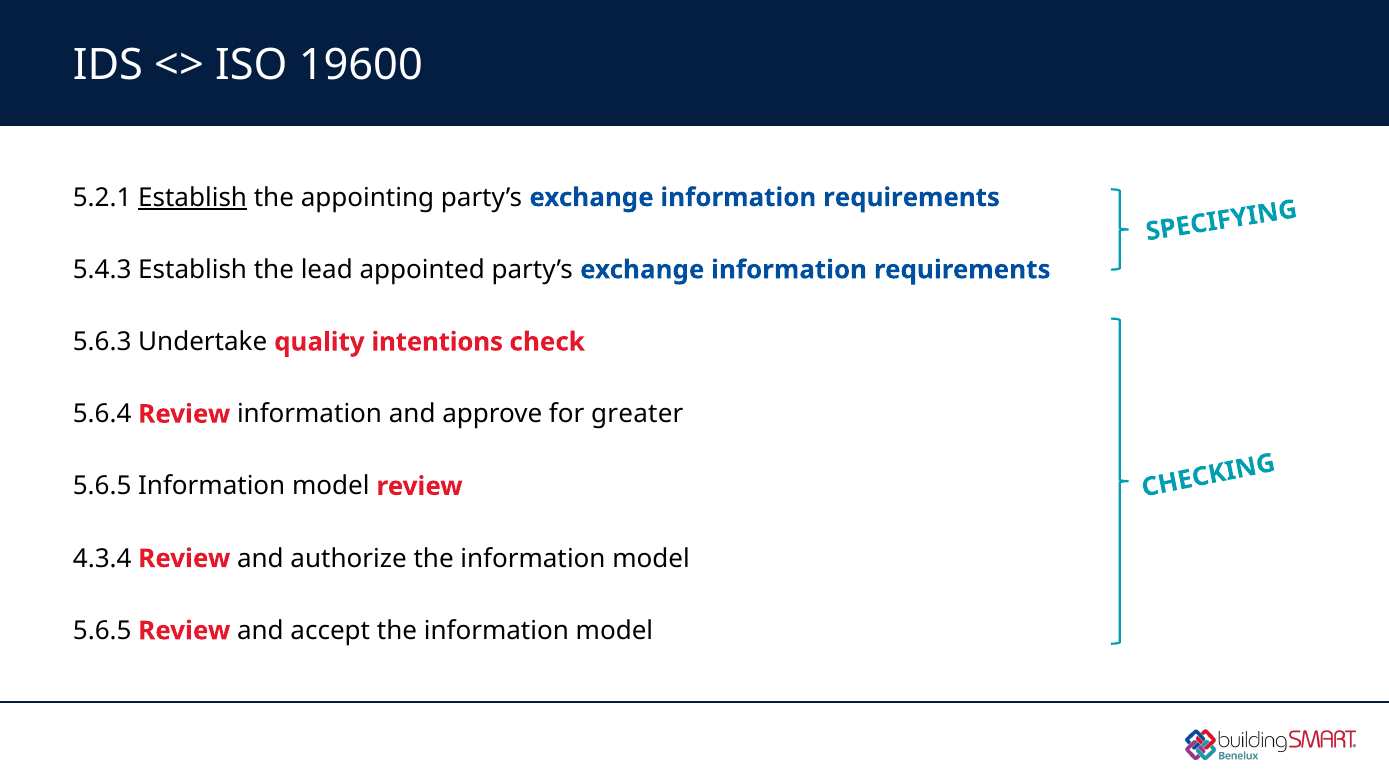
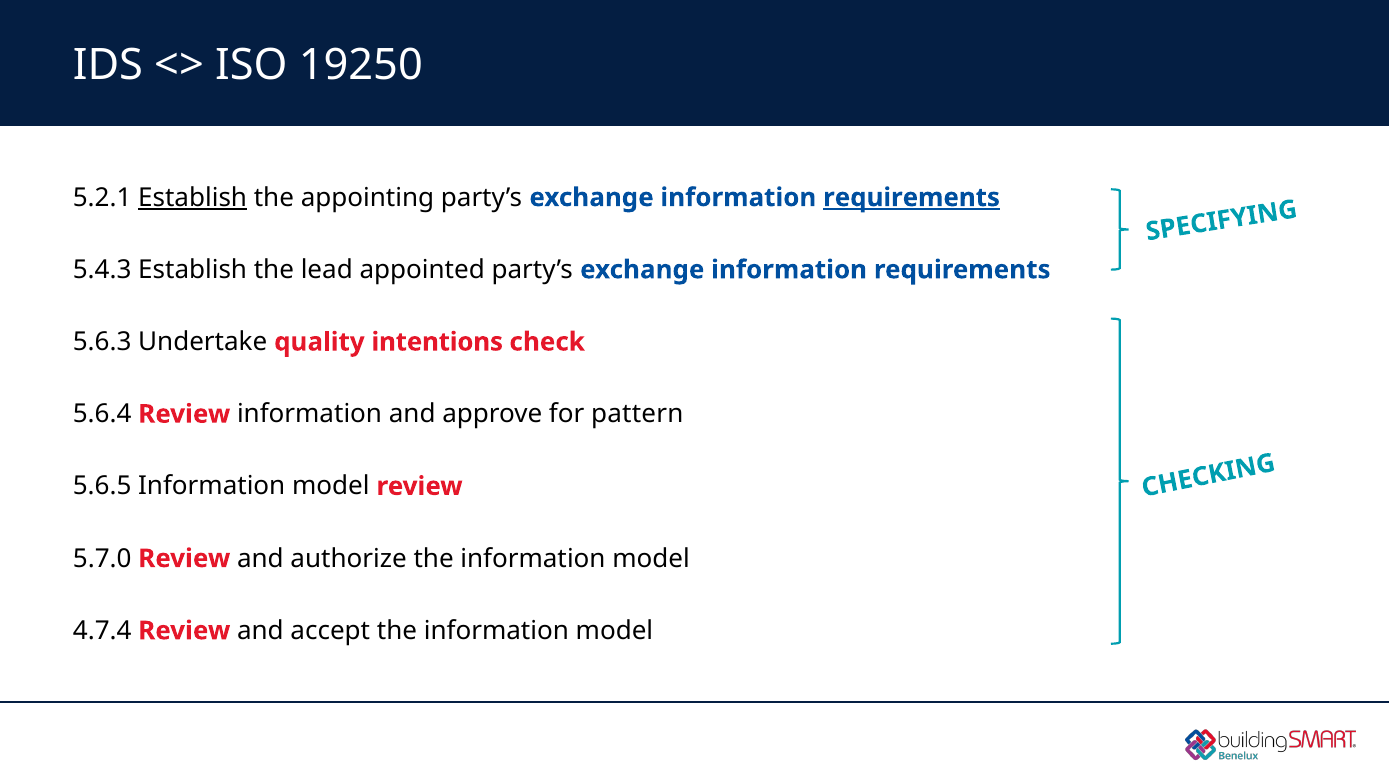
19600: 19600 -> 19250
requirements at (912, 198) underline: none -> present
greater: greater -> pattern
4.3.4: 4.3.4 -> 5.7.0
5.6.5 at (102, 631): 5.6.5 -> 4.7.4
